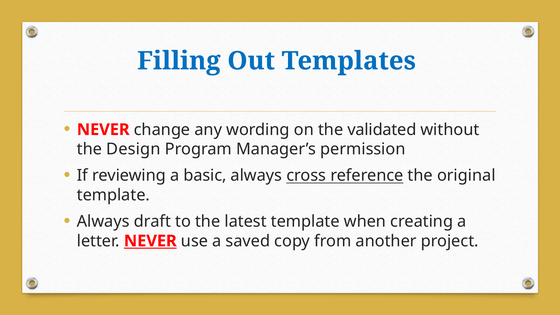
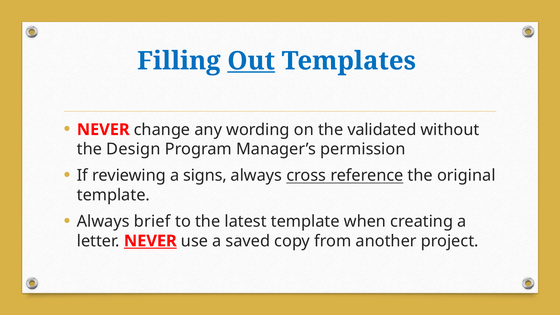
Out underline: none -> present
basic: basic -> signs
draft: draft -> brief
